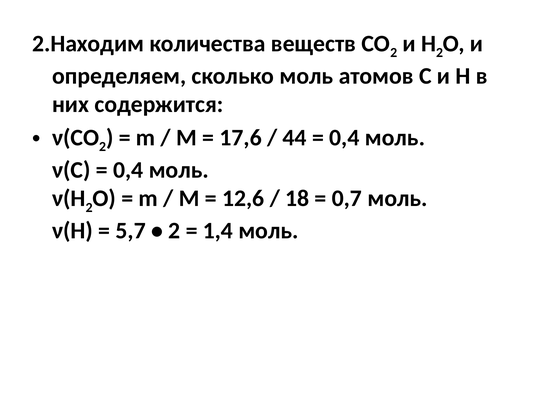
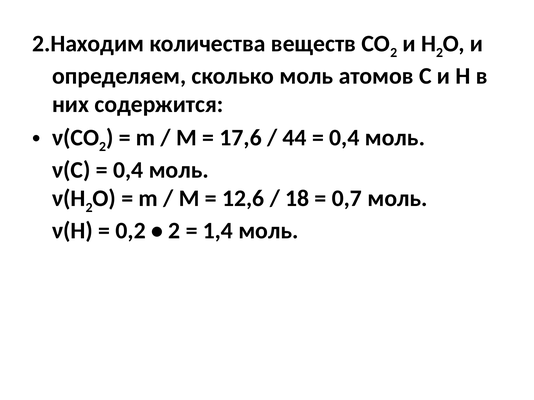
5,7: 5,7 -> 0,2
